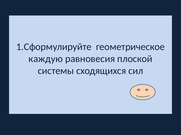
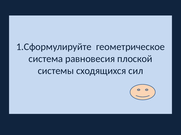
каждую: каждую -> система
